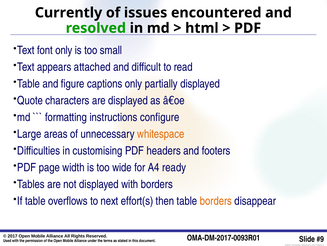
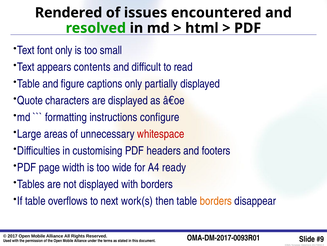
Currently: Currently -> Rendered
attached: attached -> contents
whitespace colour: orange -> red
effort(s: effort(s -> work(s
